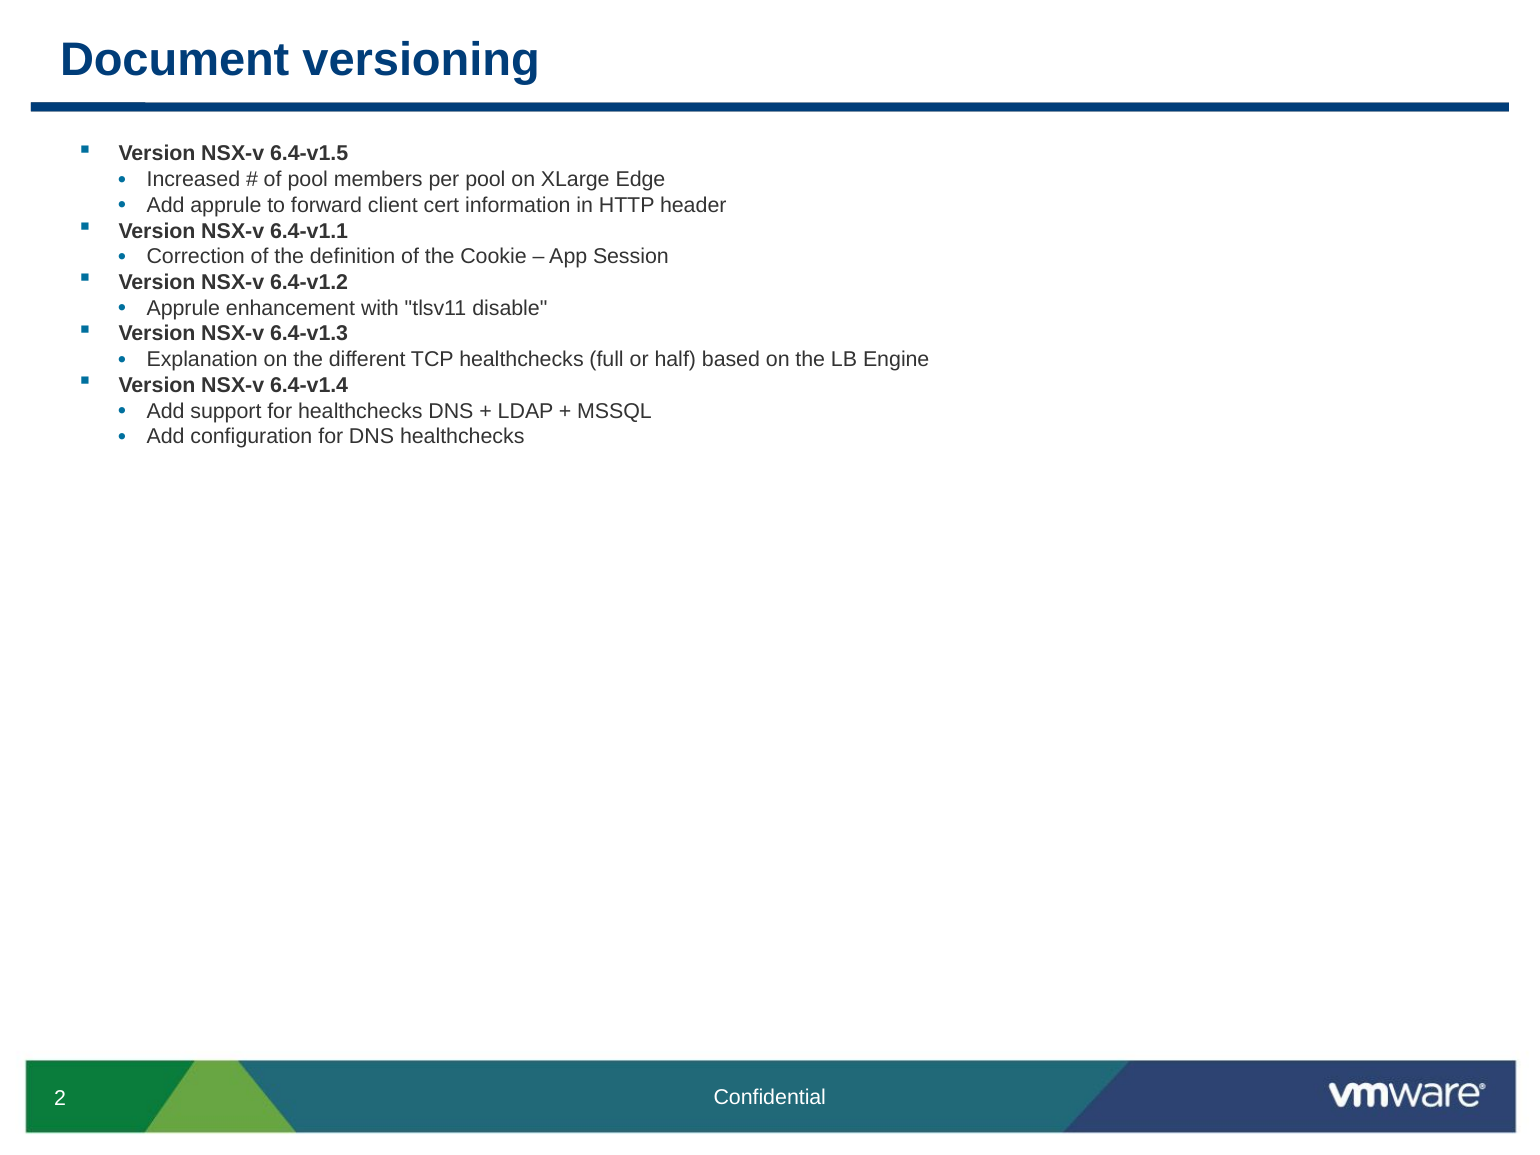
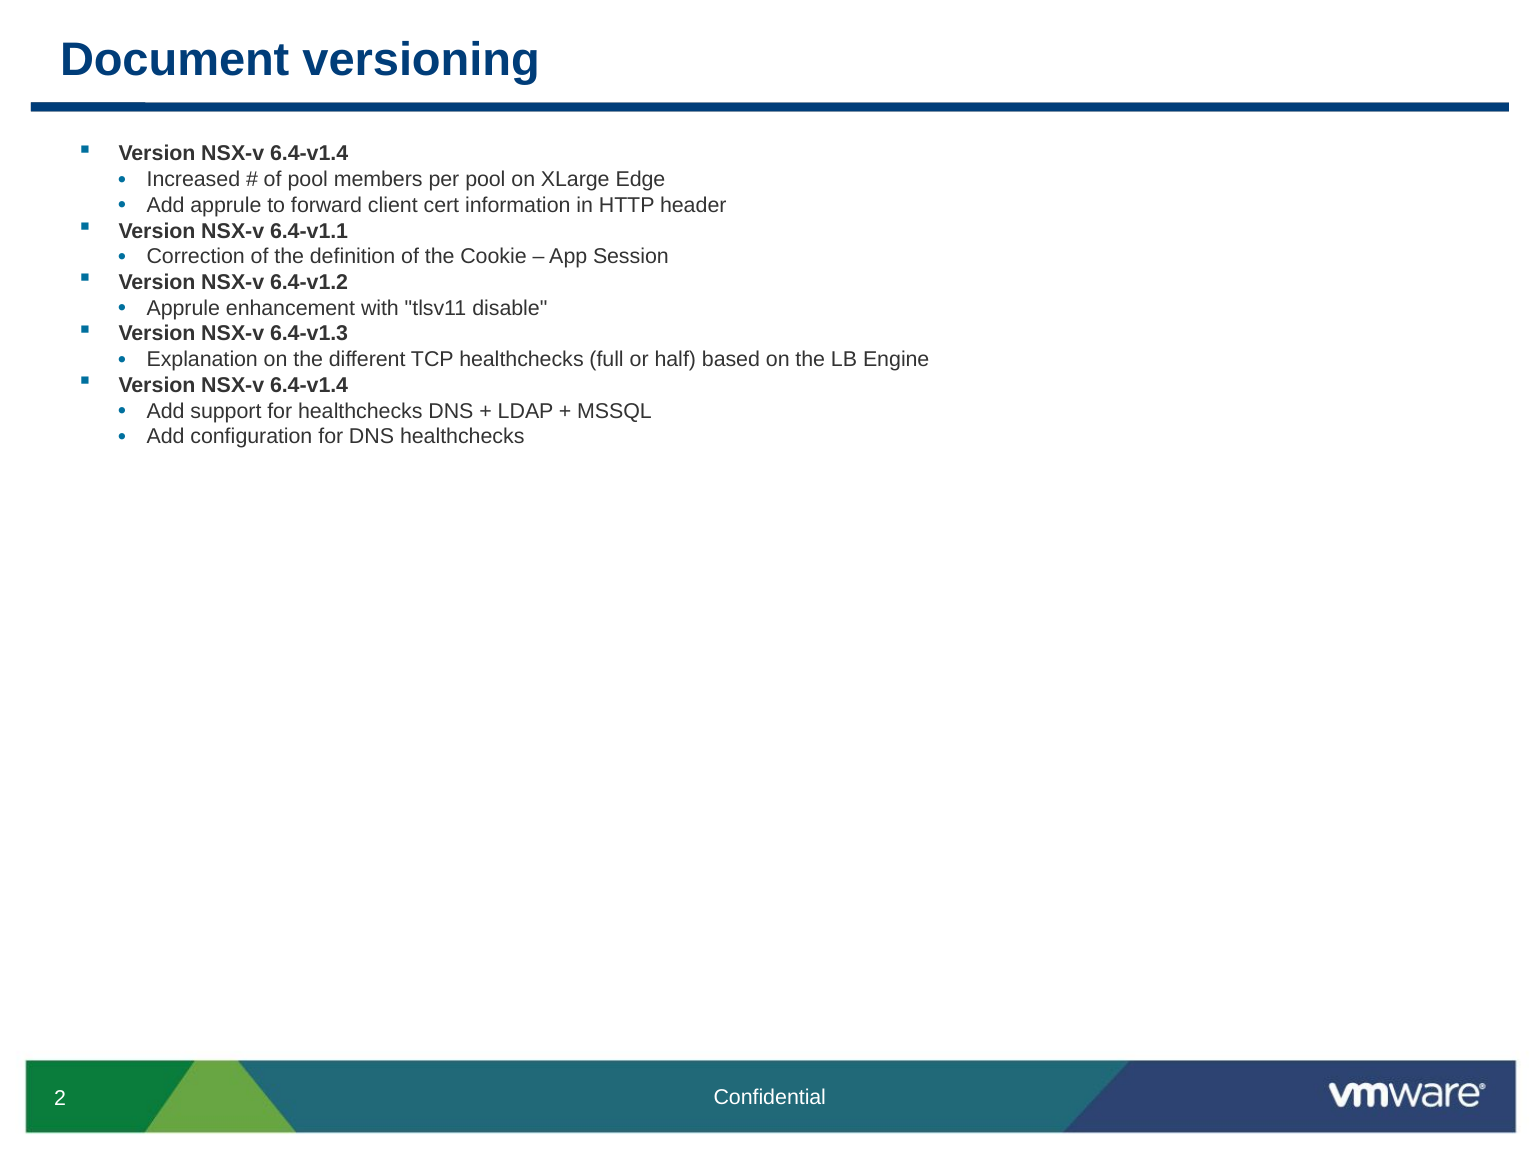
6.4-v1.5 at (309, 154): 6.4-v1.5 -> 6.4-v1.4
